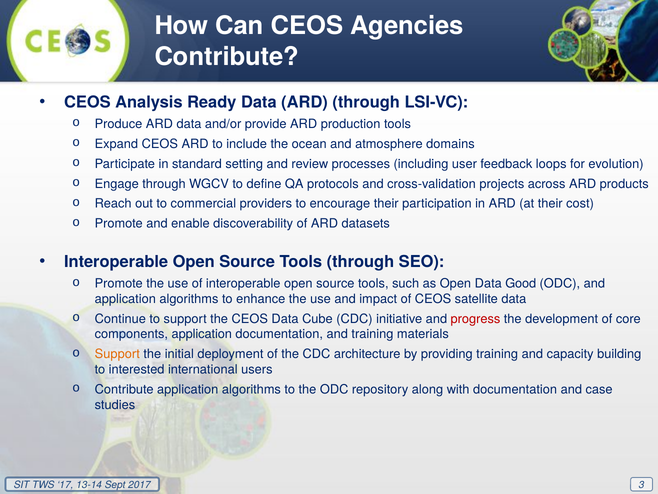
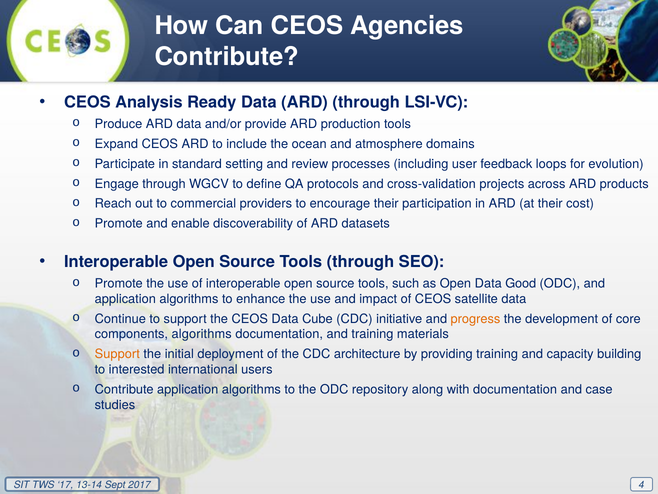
progress colour: red -> orange
components application: application -> algorithms
3: 3 -> 4
